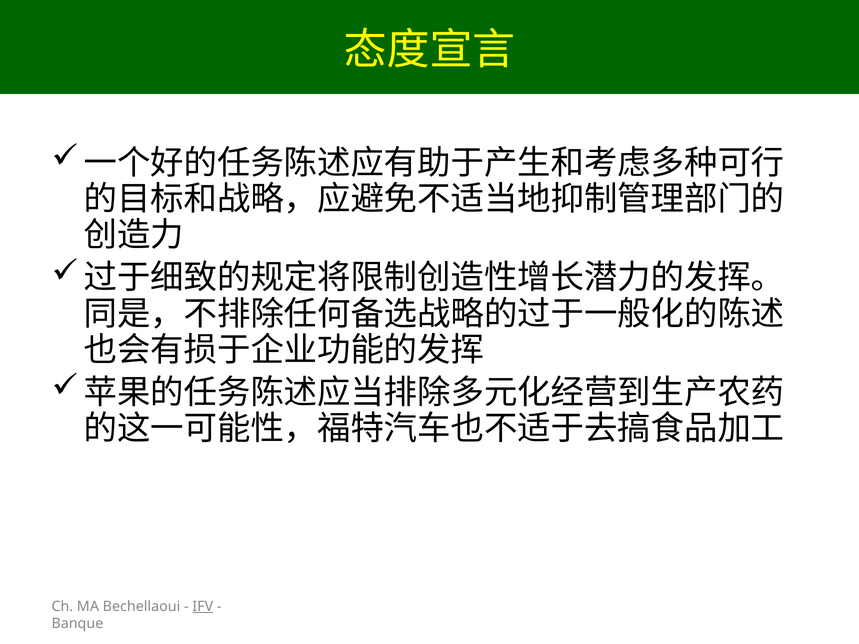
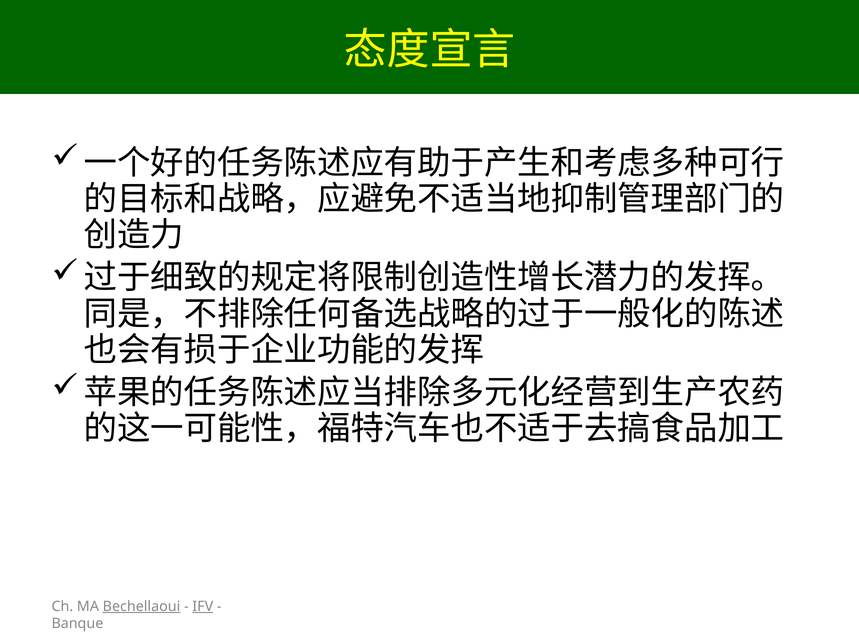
Bechellaoui underline: none -> present
